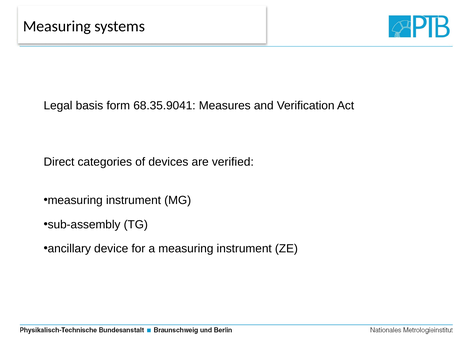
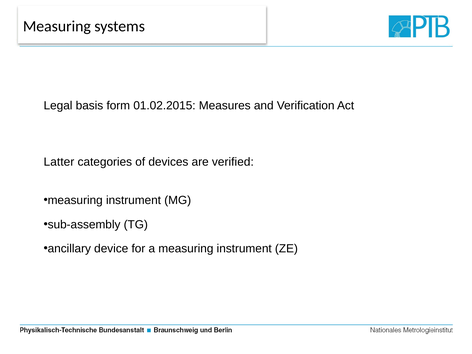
68.35.9041: 68.35.9041 -> 01.02.2015
Direct: Direct -> Latter
